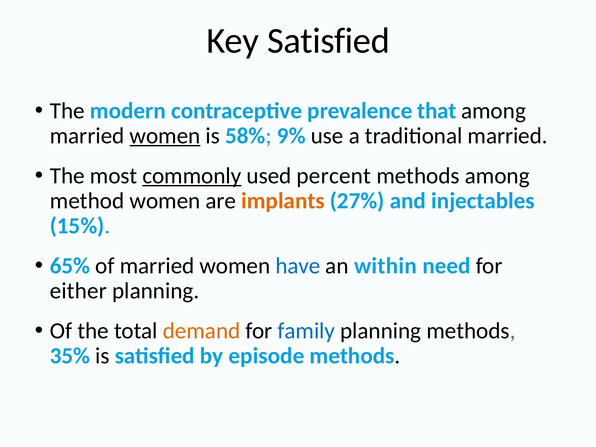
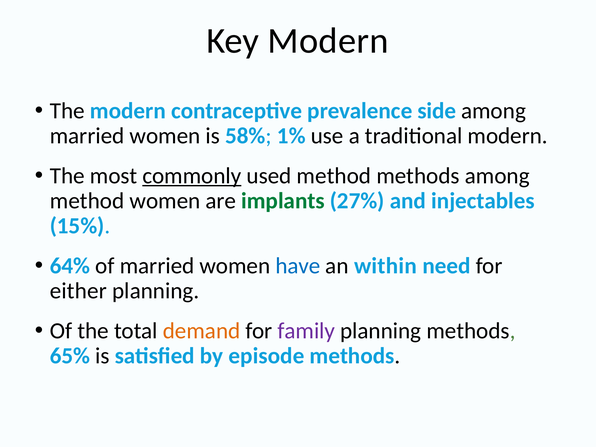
Key Satisfied: Satisfied -> Modern
that: that -> side
women at (165, 136) underline: present -> none
9%: 9% -> 1%
traditional married: married -> modern
used percent: percent -> method
implants colour: orange -> green
65%: 65% -> 64%
family colour: blue -> purple
35%: 35% -> 65%
